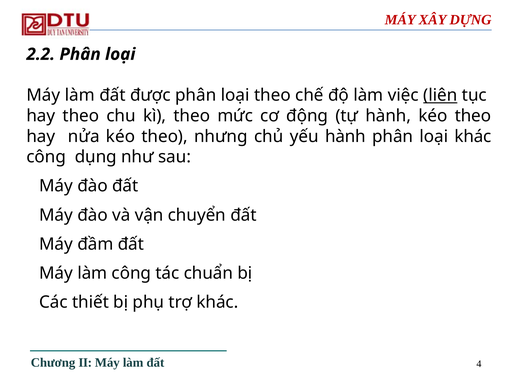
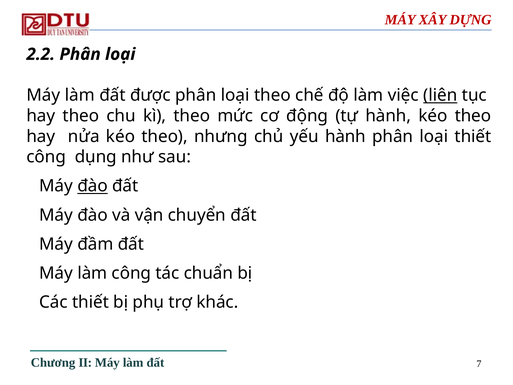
loại khác: khác -> thiết
đào at (93, 186) underline: none -> present
4: 4 -> 7
